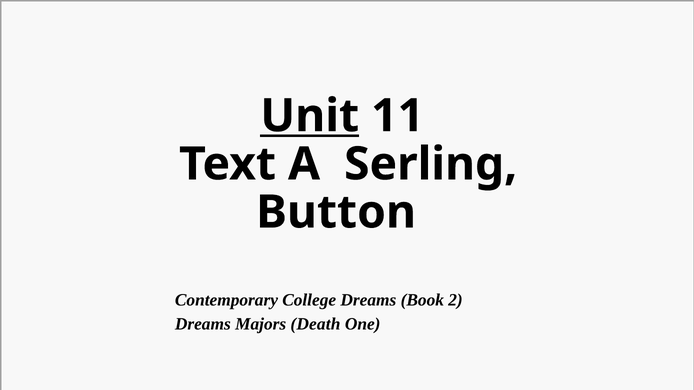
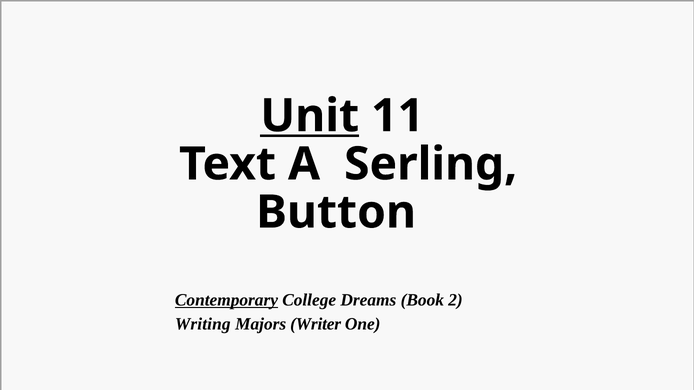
Contemporary underline: none -> present
Dreams at (203, 324): Dreams -> Writing
Death: Death -> Writer
